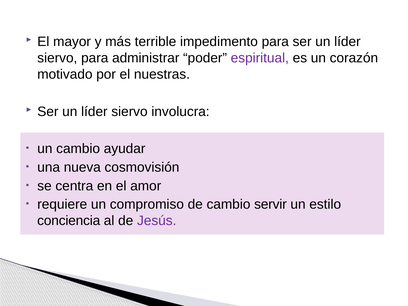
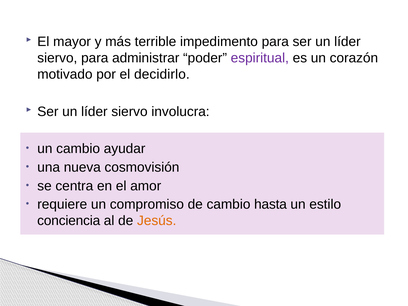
nuestras: nuestras -> decidirlo
servir: servir -> hasta
Jesús colour: purple -> orange
